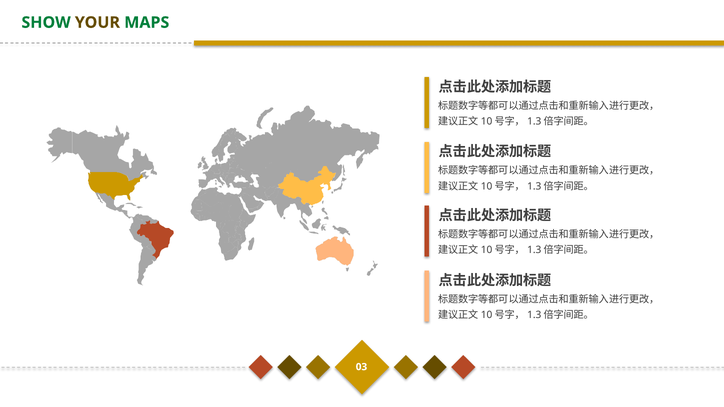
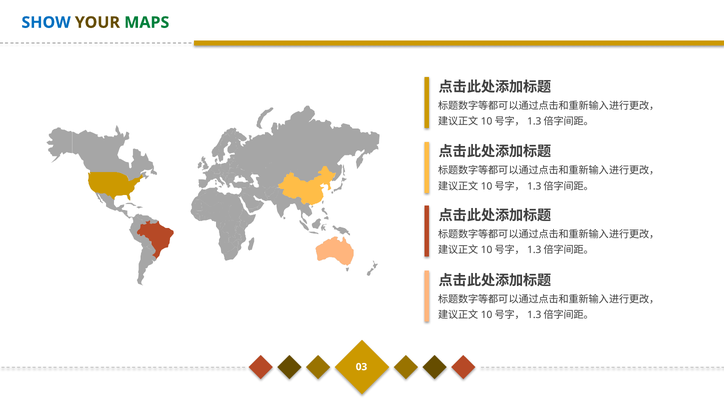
SHOW colour: green -> blue
